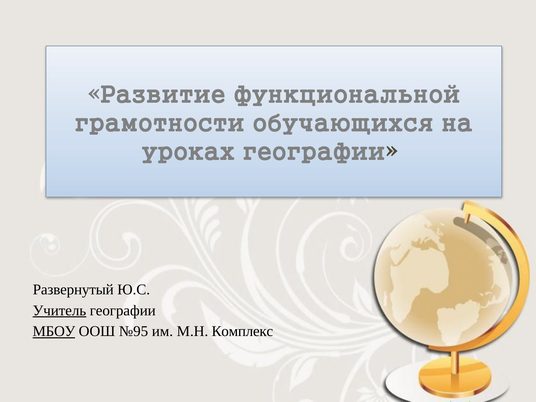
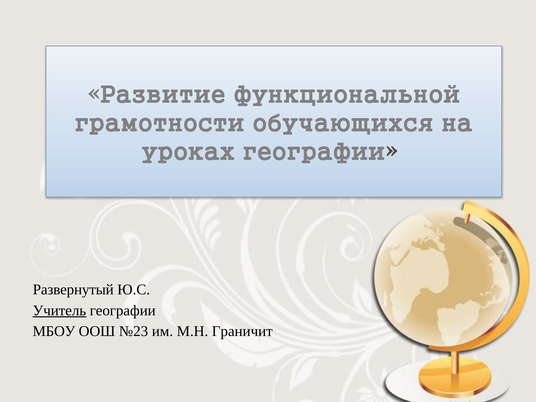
МБОУ underline: present -> none
№95: №95 -> №23
Комплекс: Комплекс -> Граничит
